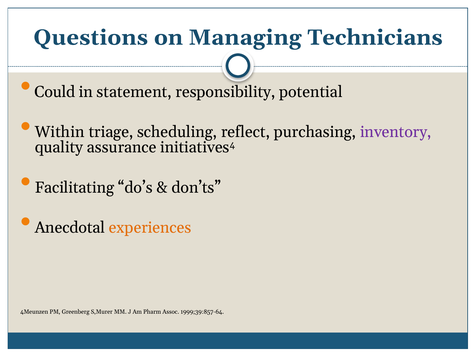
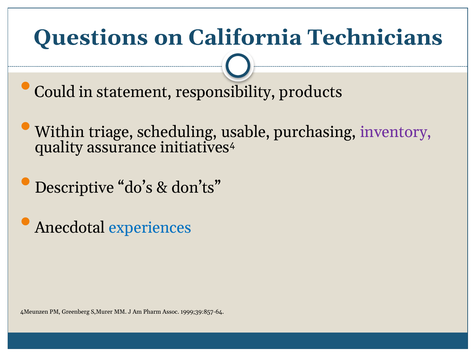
Managing: Managing -> California
potential: potential -> products
reflect: reflect -> usable
Facilitating: Facilitating -> Descriptive
experiences colour: orange -> blue
